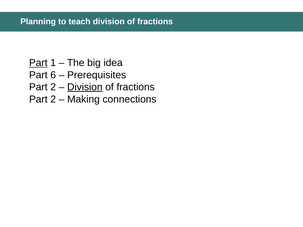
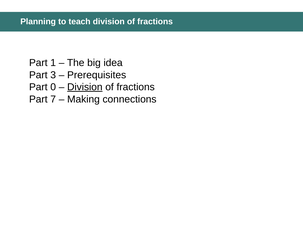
Part at (38, 63) underline: present -> none
6: 6 -> 3
2 at (53, 87): 2 -> 0
2 at (53, 99): 2 -> 7
